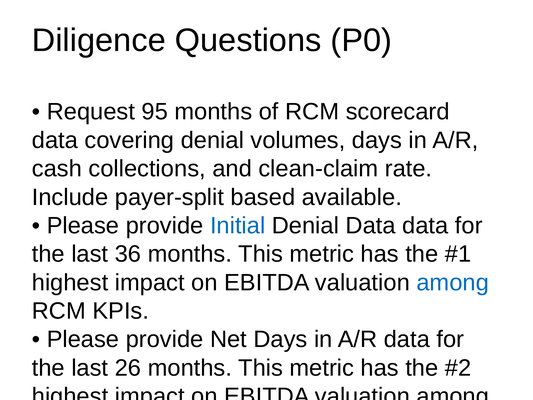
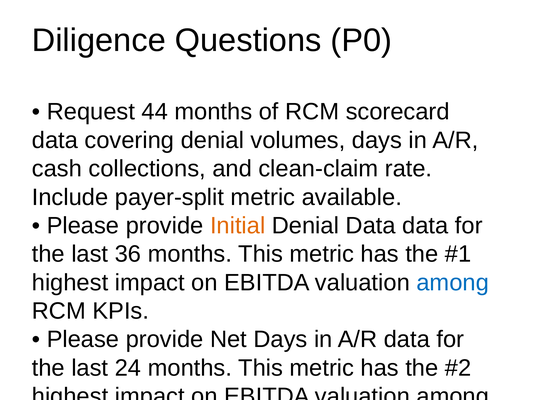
95: 95 -> 44
payer-split based: based -> metric
Initial colour: blue -> orange
26: 26 -> 24
